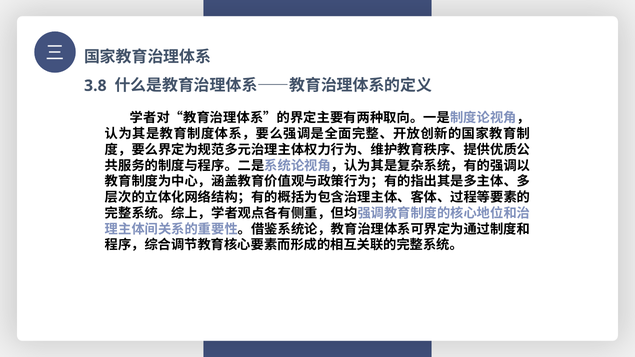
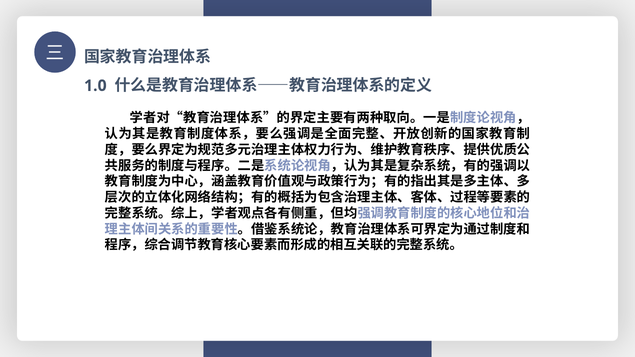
3.8: 3.8 -> 1.0
